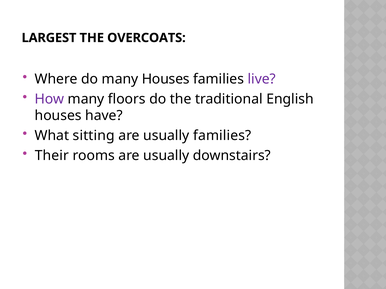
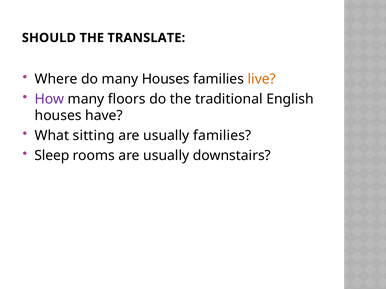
LARGEST: LARGEST -> SHOULD
OVERCOATS: OVERCOATS -> TRANSLATE
live colour: purple -> orange
Their: Their -> Sleep
